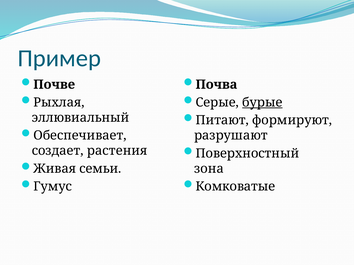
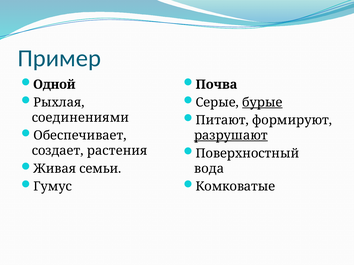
Почве: Почве -> Одной
эллювиальный: эллювиальный -> соединениями
разрушают underline: none -> present
зона: зона -> вода
